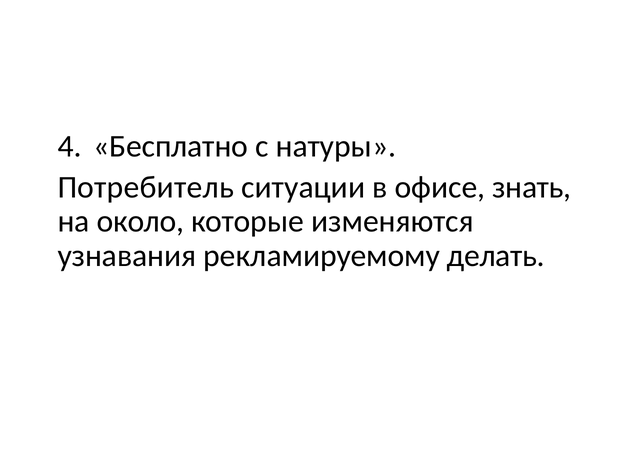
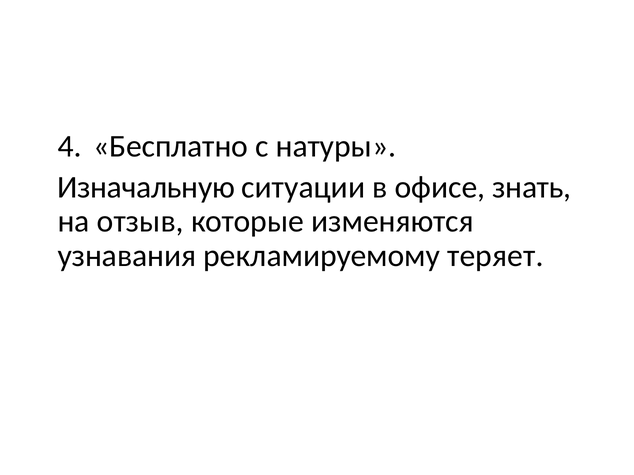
Потребитель: Потребитель -> Изначальную
около: около -> отзыв
делать: делать -> теряет
